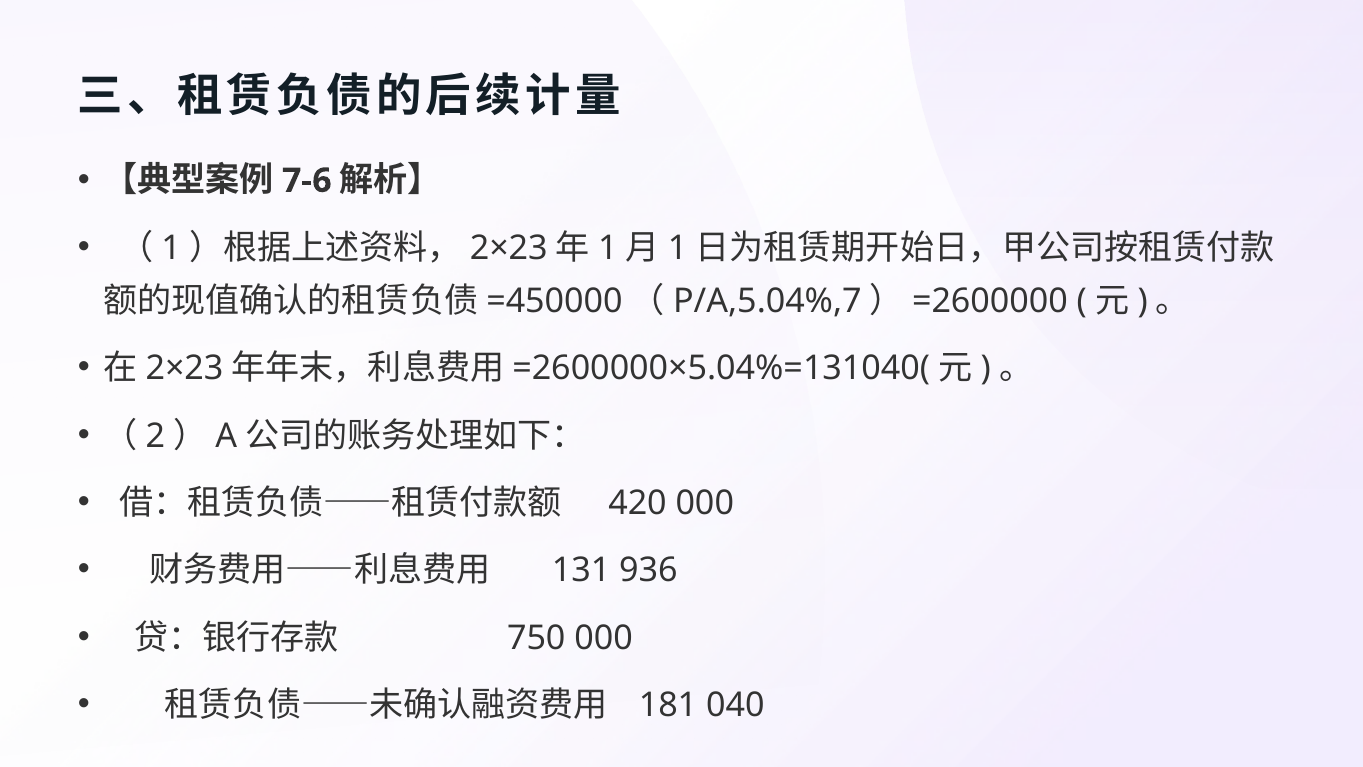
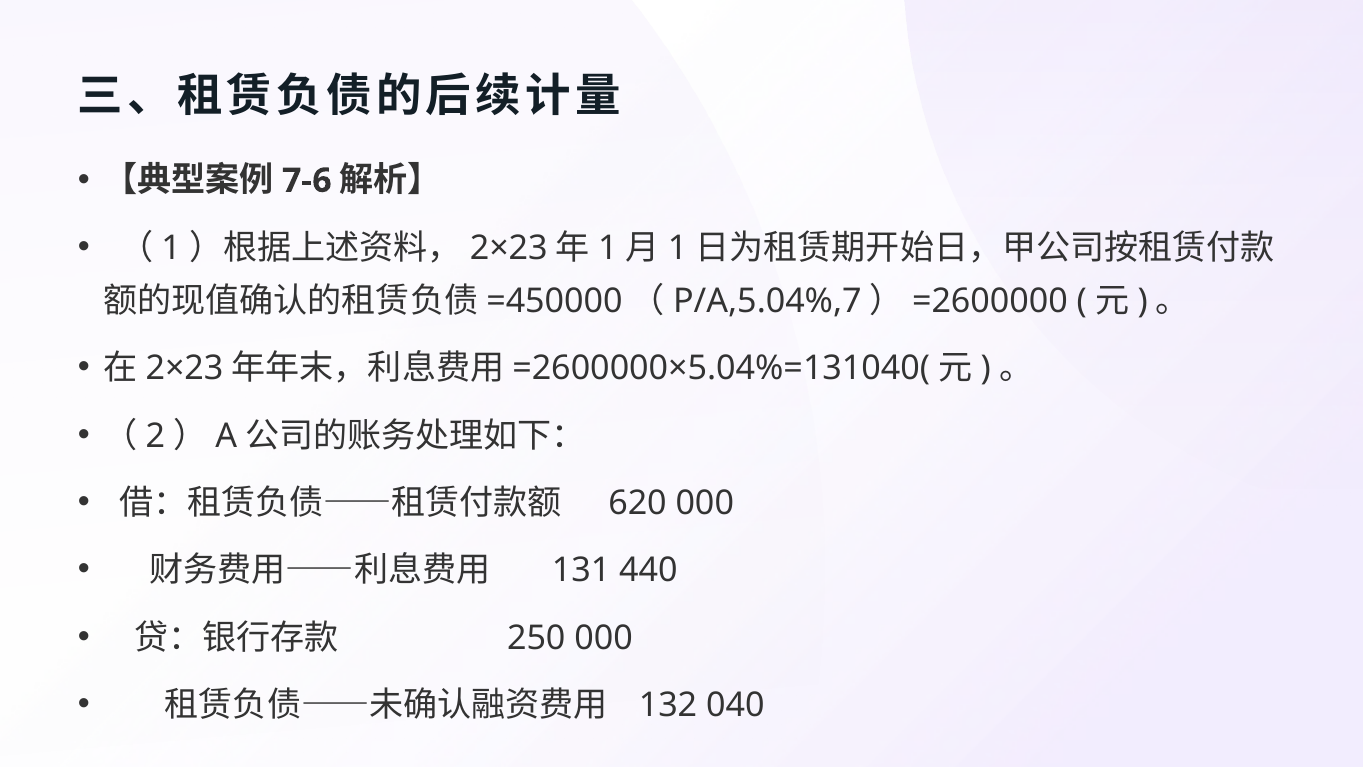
420: 420 -> 620
936: 936 -> 440
750: 750 -> 250
181: 181 -> 132
